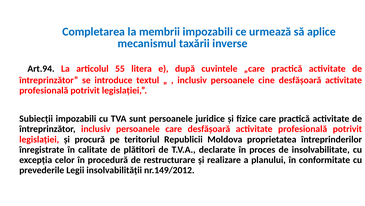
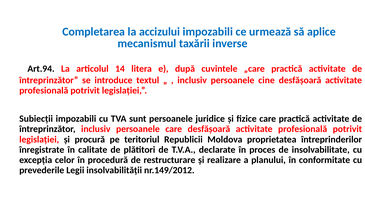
membrii: membrii -> accizului
55: 55 -> 14
